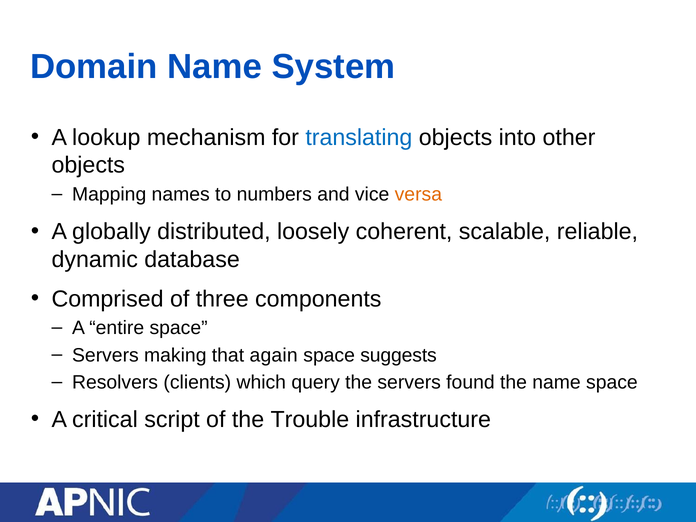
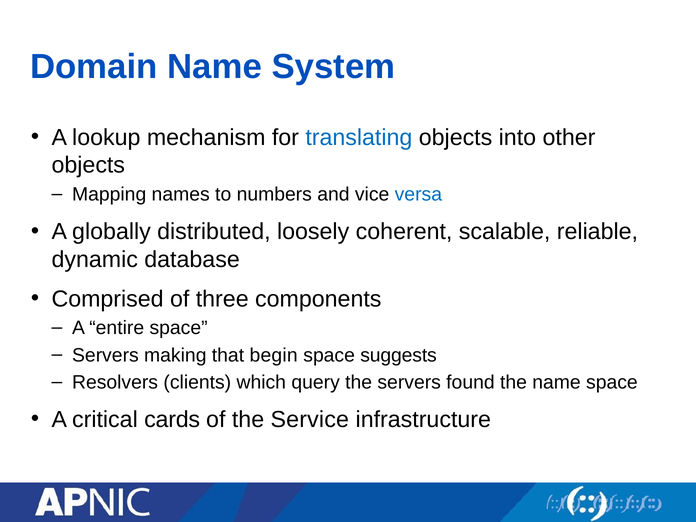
versa colour: orange -> blue
again: again -> begin
script: script -> cards
Trouble: Trouble -> Service
